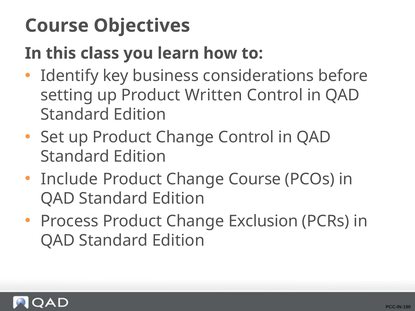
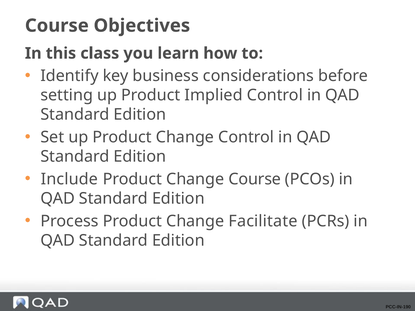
Written: Written -> Implied
Exclusion: Exclusion -> Facilitate
